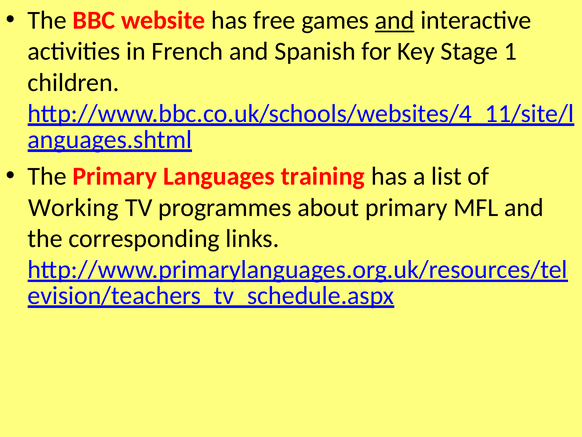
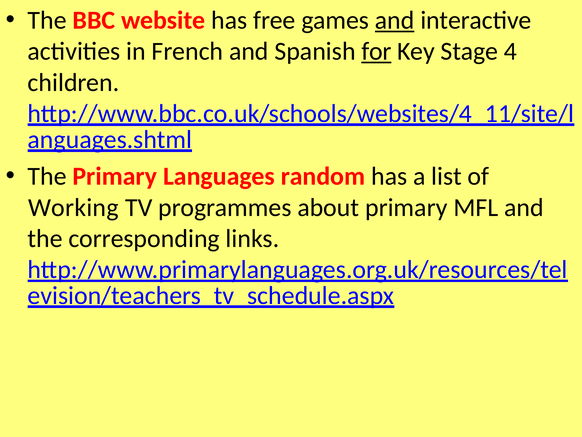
for underline: none -> present
1: 1 -> 4
training: training -> random
